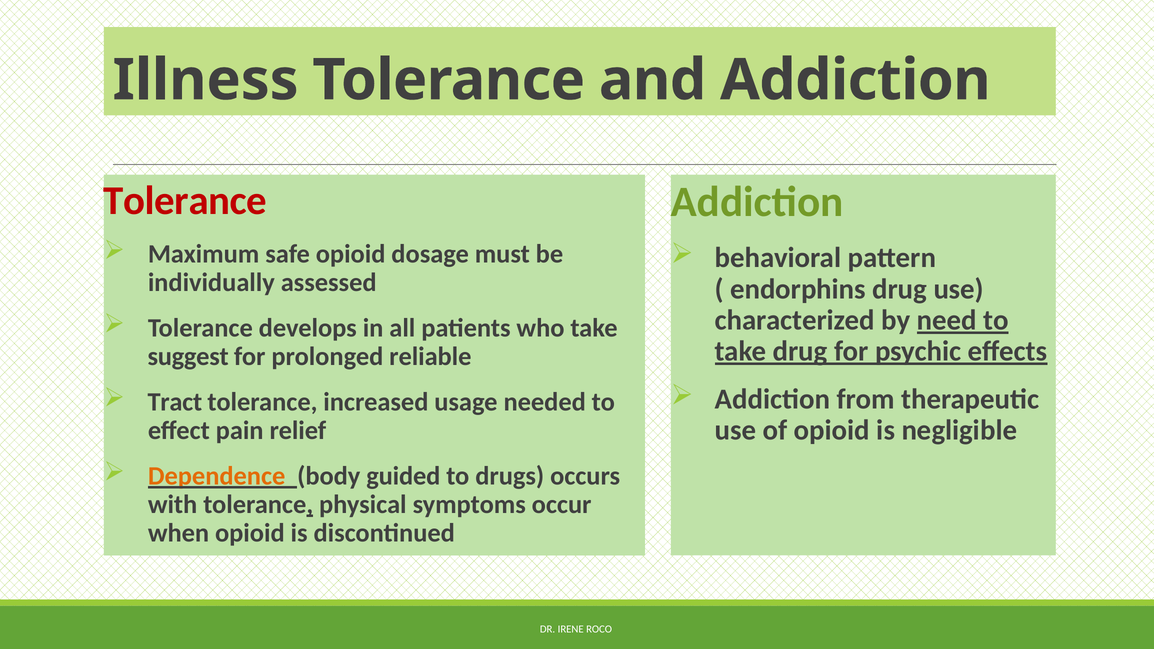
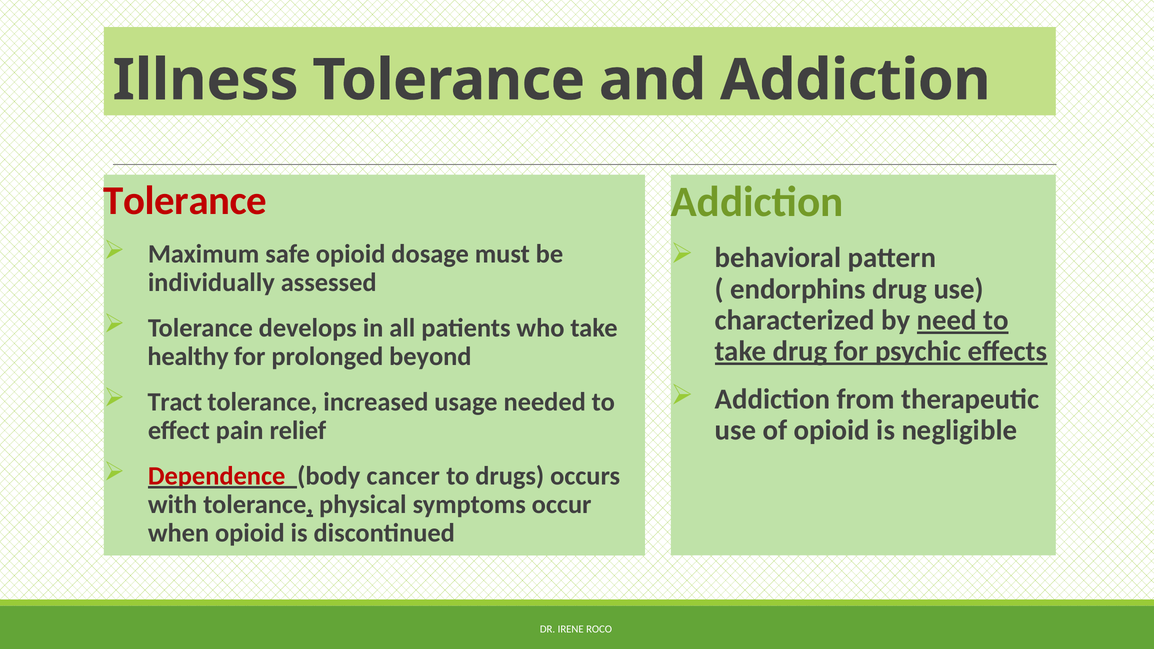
suggest: suggest -> healthy
reliable: reliable -> beyond
Dependence colour: orange -> red
guided: guided -> cancer
